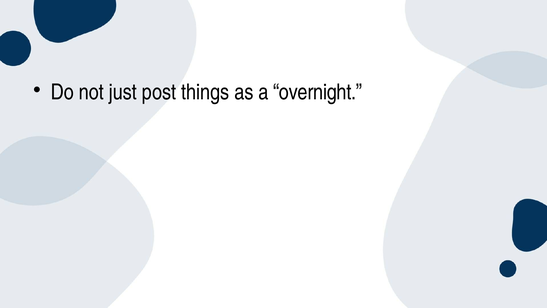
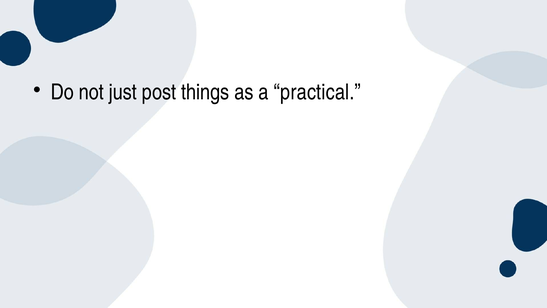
overnight: overnight -> practical
